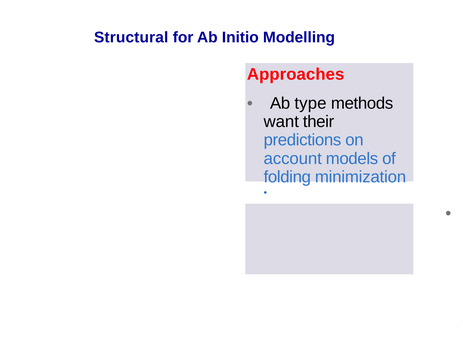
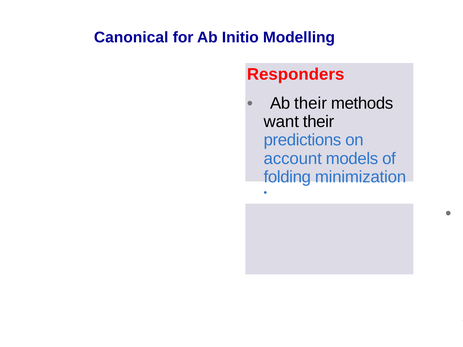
Structural: Structural -> Canonical
Approaches: Approaches -> Responders
Ab type: type -> their
